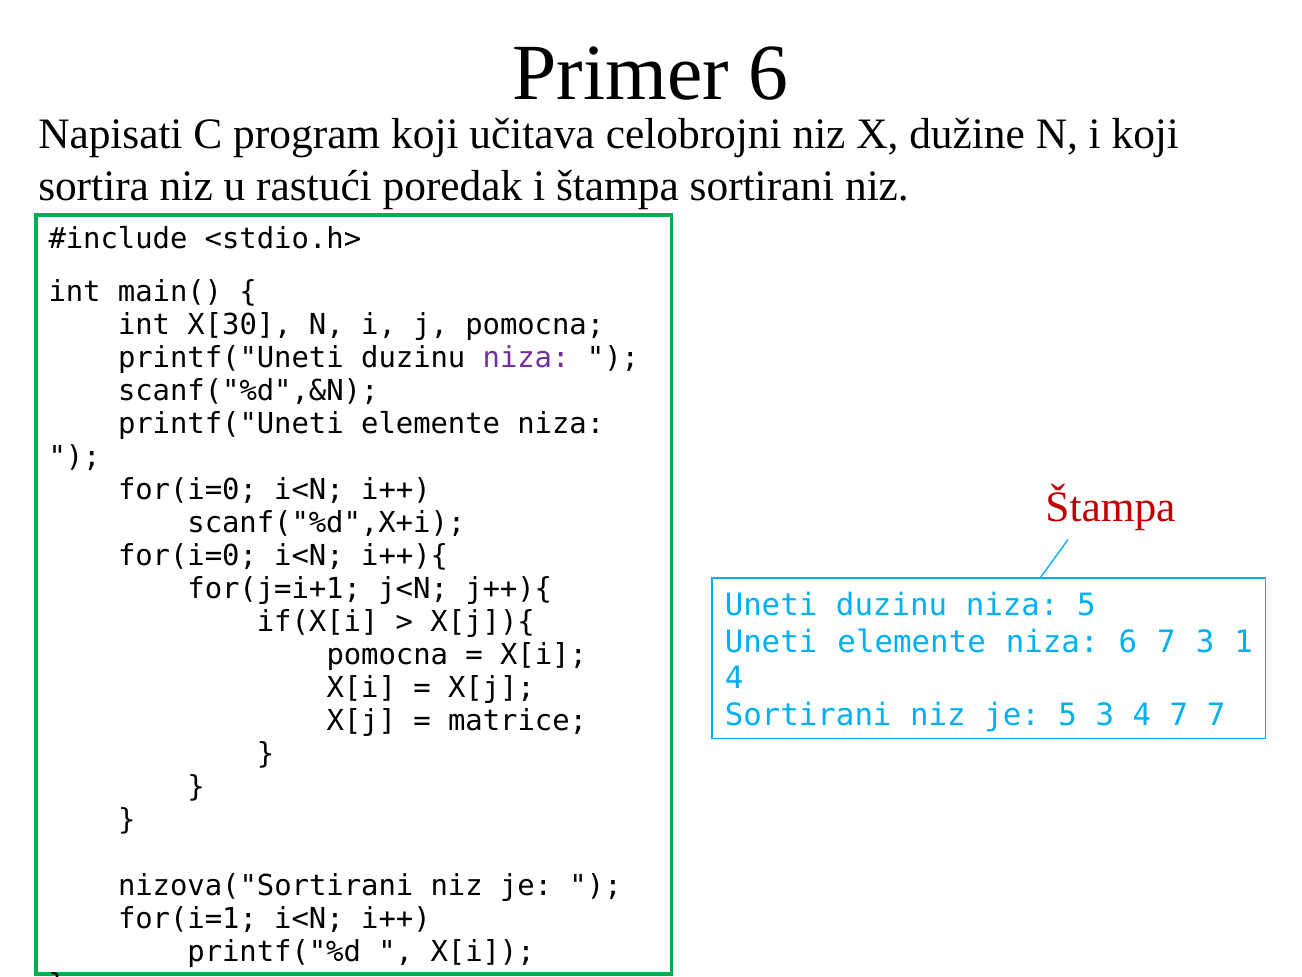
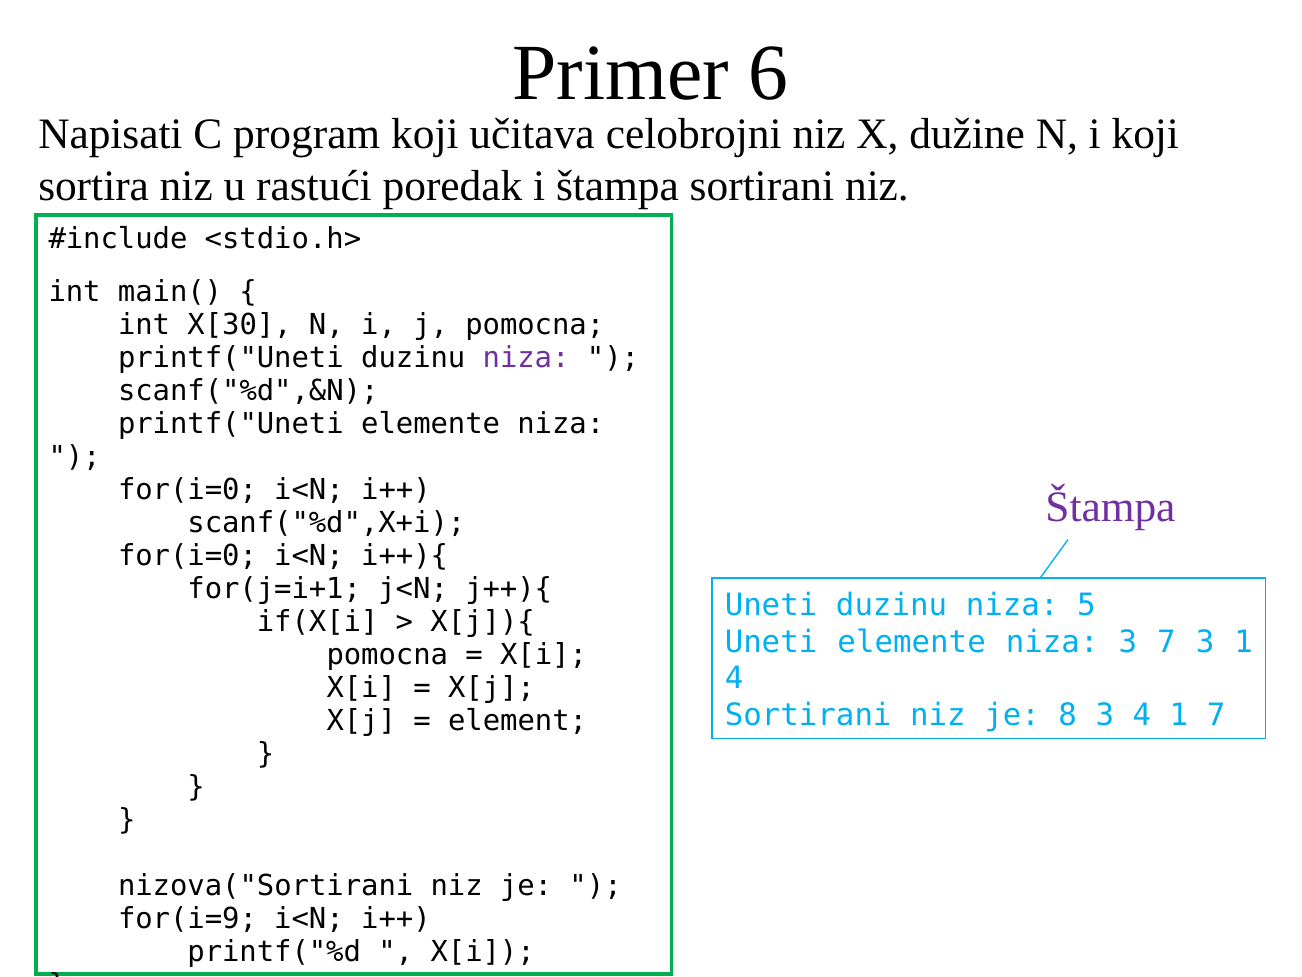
Štampa at (1110, 507) colour: red -> purple
niza 6: 6 -> 3
je 5: 5 -> 8
4 7: 7 -> 1
matrice: matrice -> element
for(i=1: for(i=1 -> for(i=9
